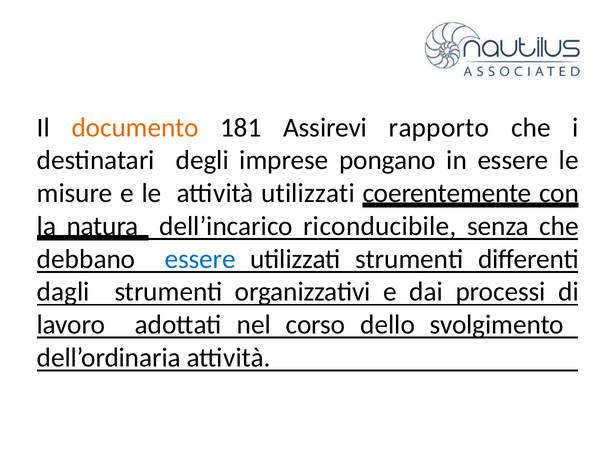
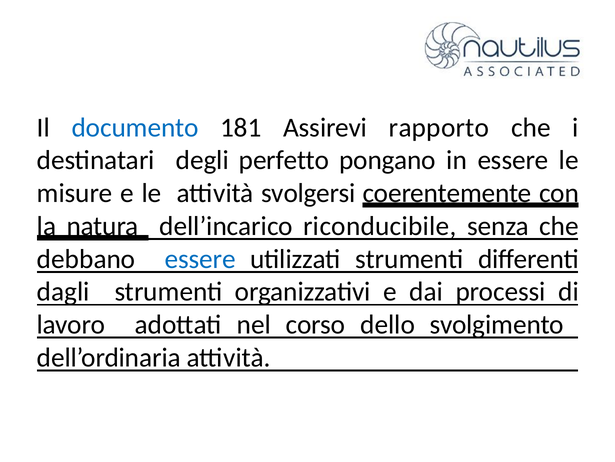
documento colour: orange -> blue
imprese: imprese -> perfetto
attività utilizzati: utilizzati -> svolgersi
